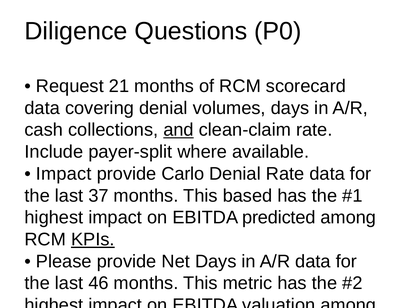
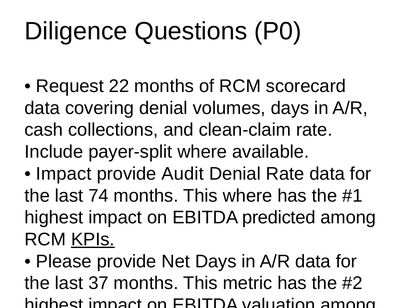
21: 21 -> 22
and underline: present -> none
Carlo: Carlo -> Audit
37: 37 -> 74
This based: based -> where
46: 46 -> 37
